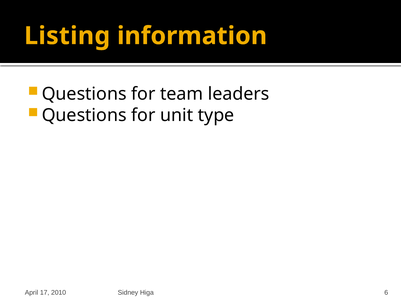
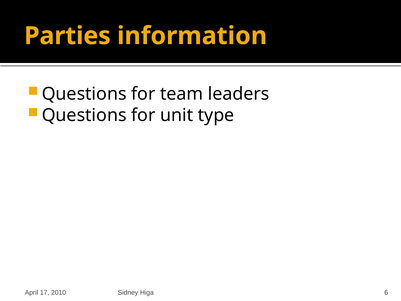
Listing: Listing -> Parties
